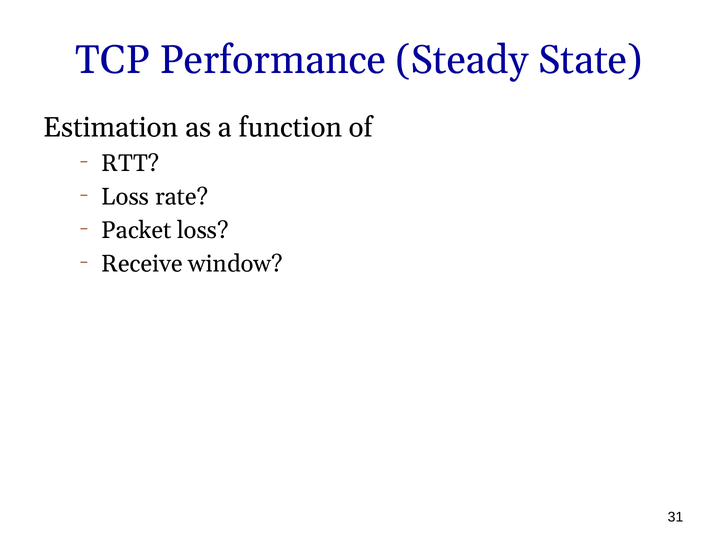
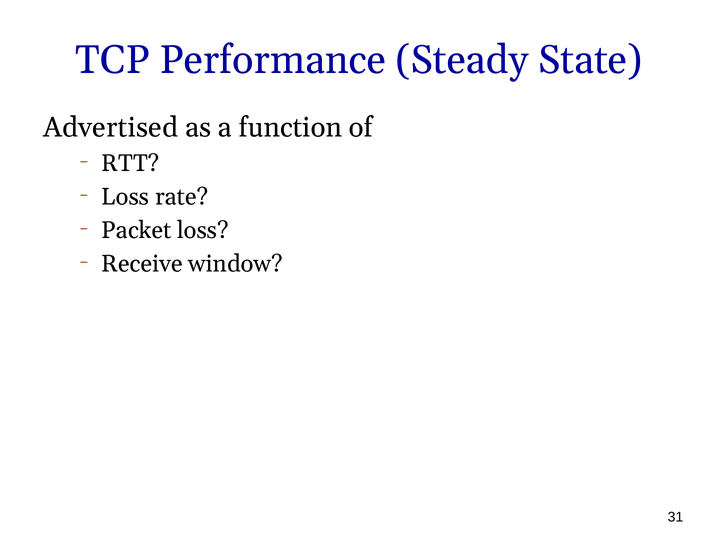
Estimation: Estimation -> Advertised
